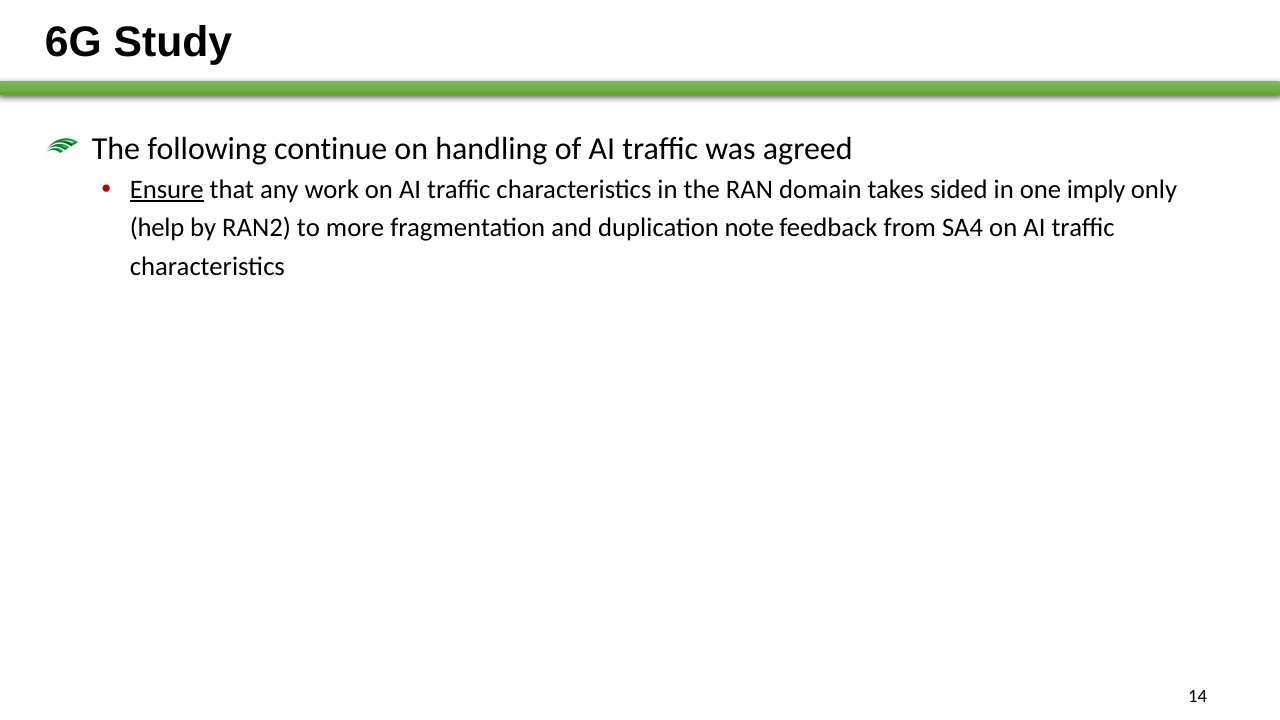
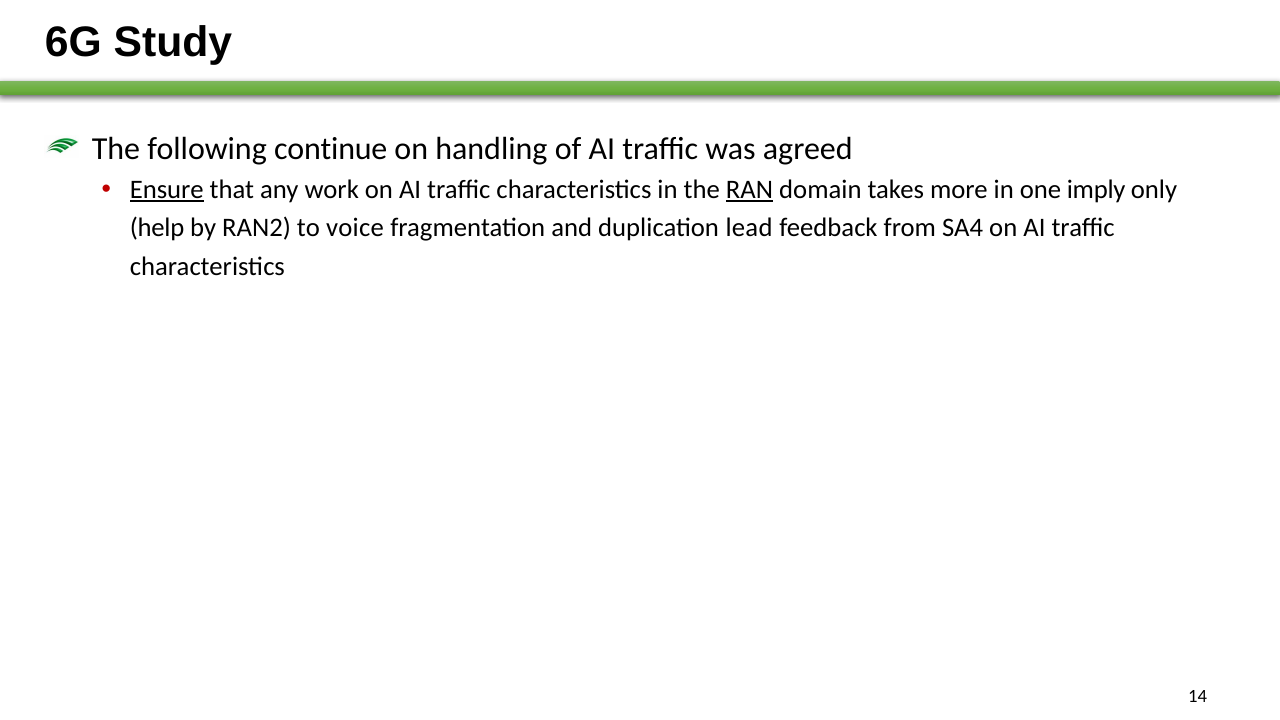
RAN underline: none -> present
sided: sided -> more
more: more -> voice
note: note -> lead
